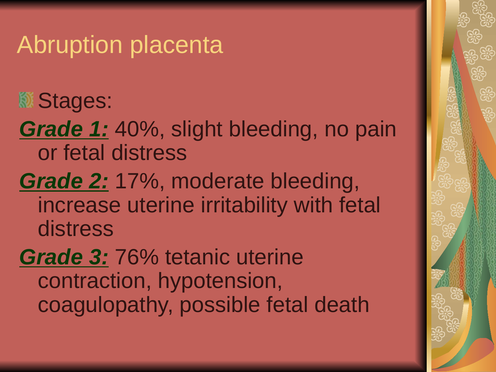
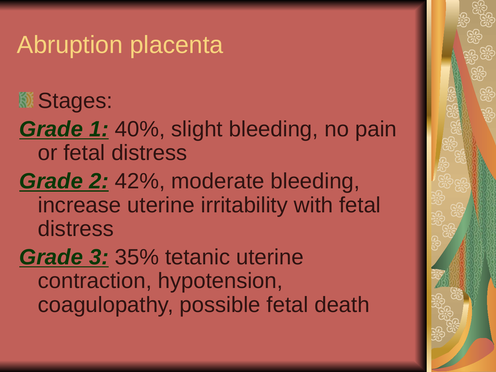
17%: 17% -> 42%
76%: 76% -> 35%
